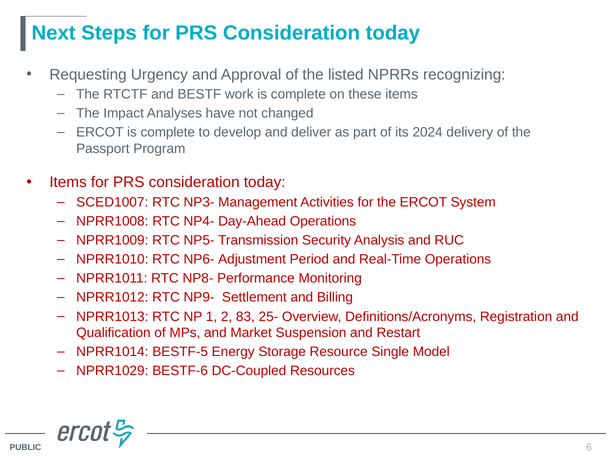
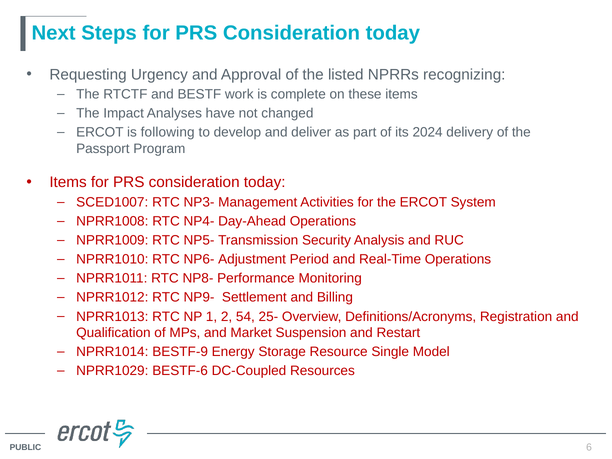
ERCOT is complete: complete -> following
83: 83 -> 54
BESTF-5: BESTF-5 -> BESTF-9
